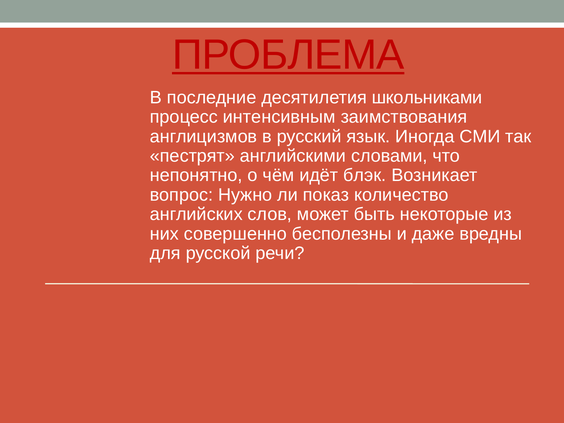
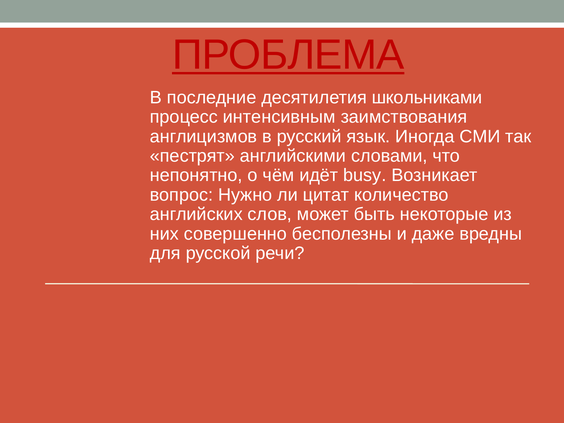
блэк: блэк -> busy
показ: показ -> цитат
